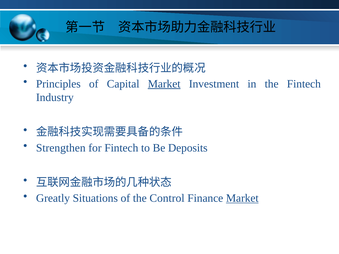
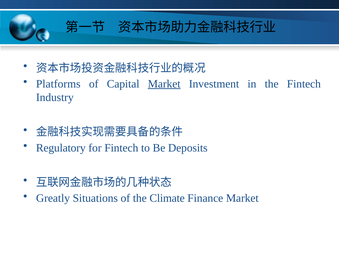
Principles: Principles -> Platforms
Strengthen: Strengthen -> Regulatory
Control: Control -> Climate
Market at (242, 198) underline: present -> none
